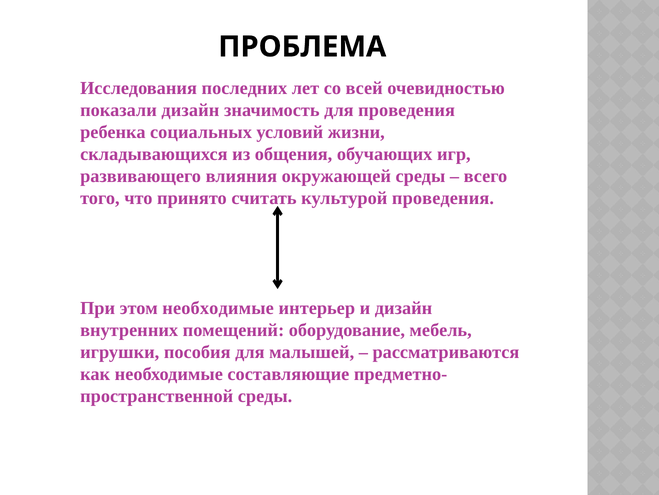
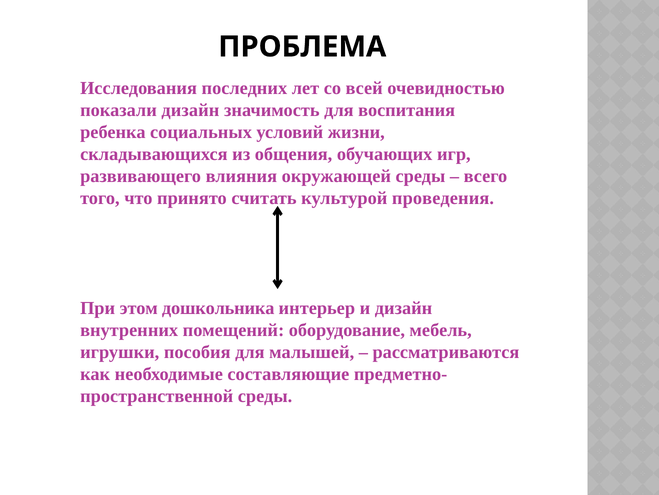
для проведения: проведения -> воспитания
этом необходимые: необходимые -> дошкольника
